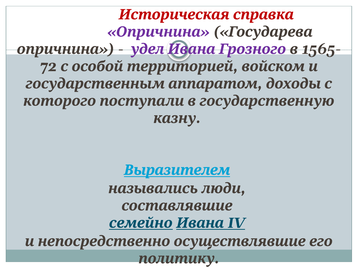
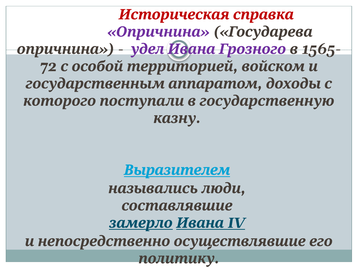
семейно: семейно -> замерло
